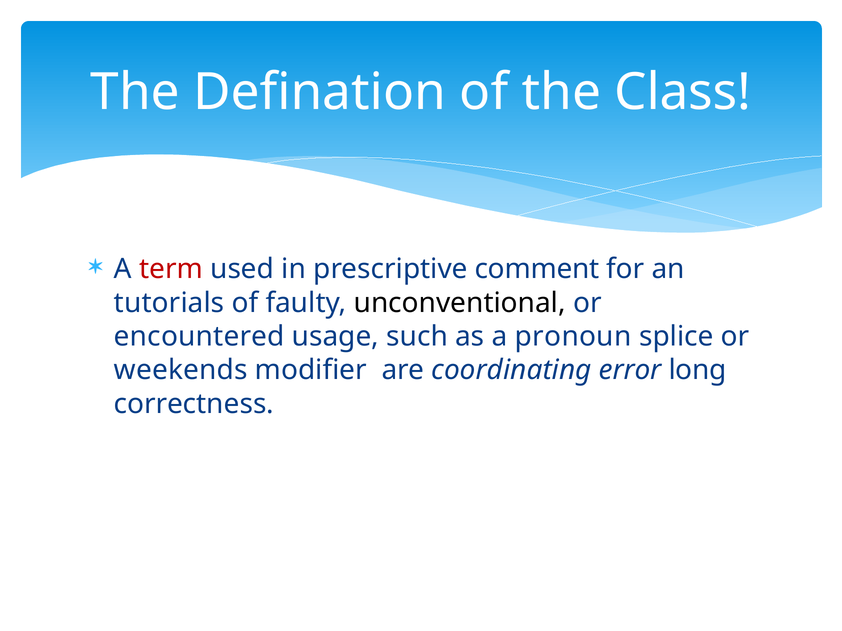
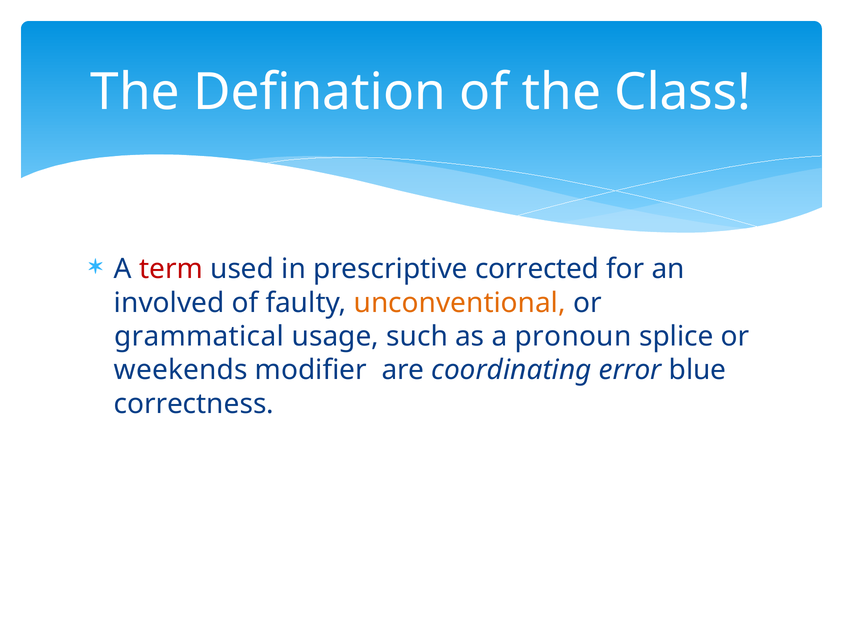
comment: comment -> corrected
tutorials: tutorials -> involved
unconventional colour: black -> orange
encountered: encountered -> grammatical
long: long -> blue
